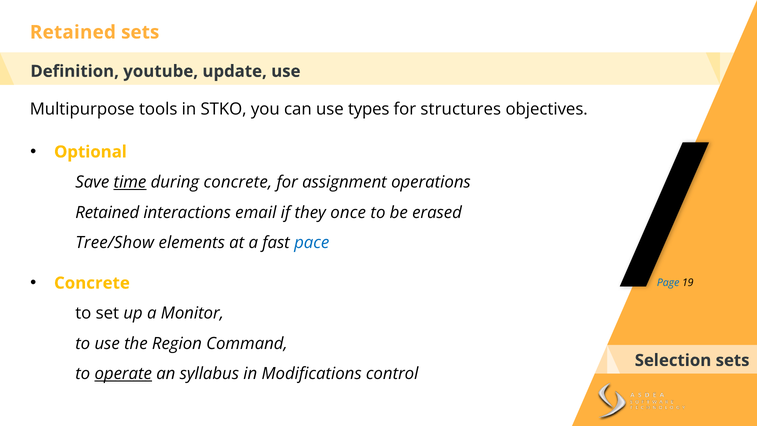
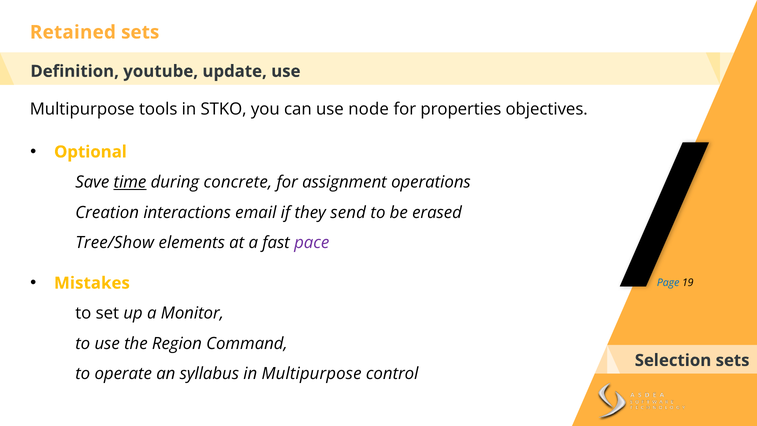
types: types -> node
structures: structures -> properties
Retained at (107, 212): Retained -> Creation
once: once -> send
pace colour: blue -> purple
Concrete at (92, 283): Concrete -> Mistakes
operate underline: present -> none
in Modifications: Modifications -> Multipurpose
